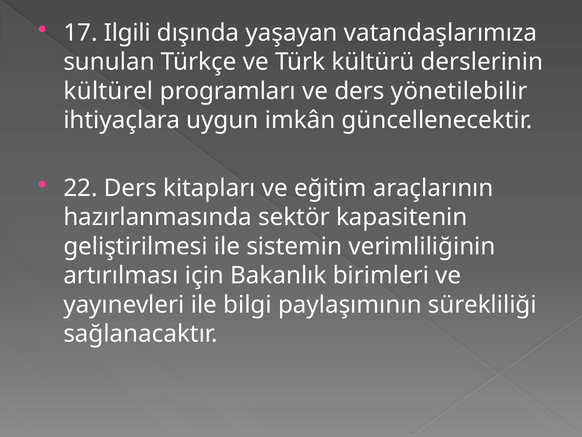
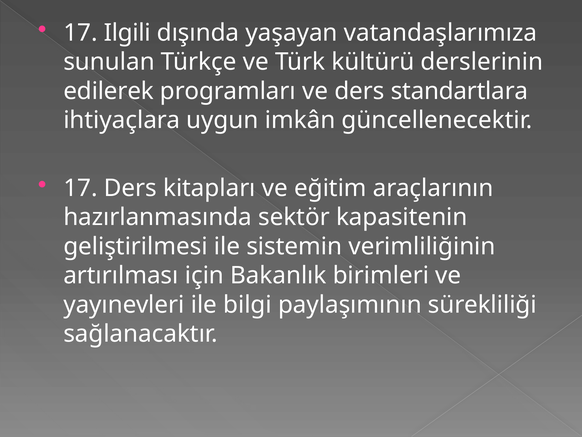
kültürel: kültürel -> edilerek
yönetilebilir: yönetilebilir -> standartlara
22 at (80, 188): 22 -> 17
